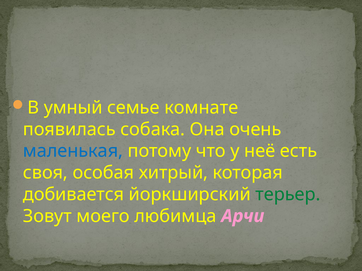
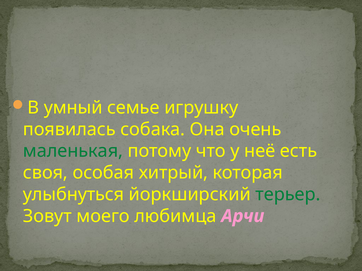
комнате: комнате -> игрушку
маленькая colour: blue -> green
добивается: добивается -> улыбнуться
